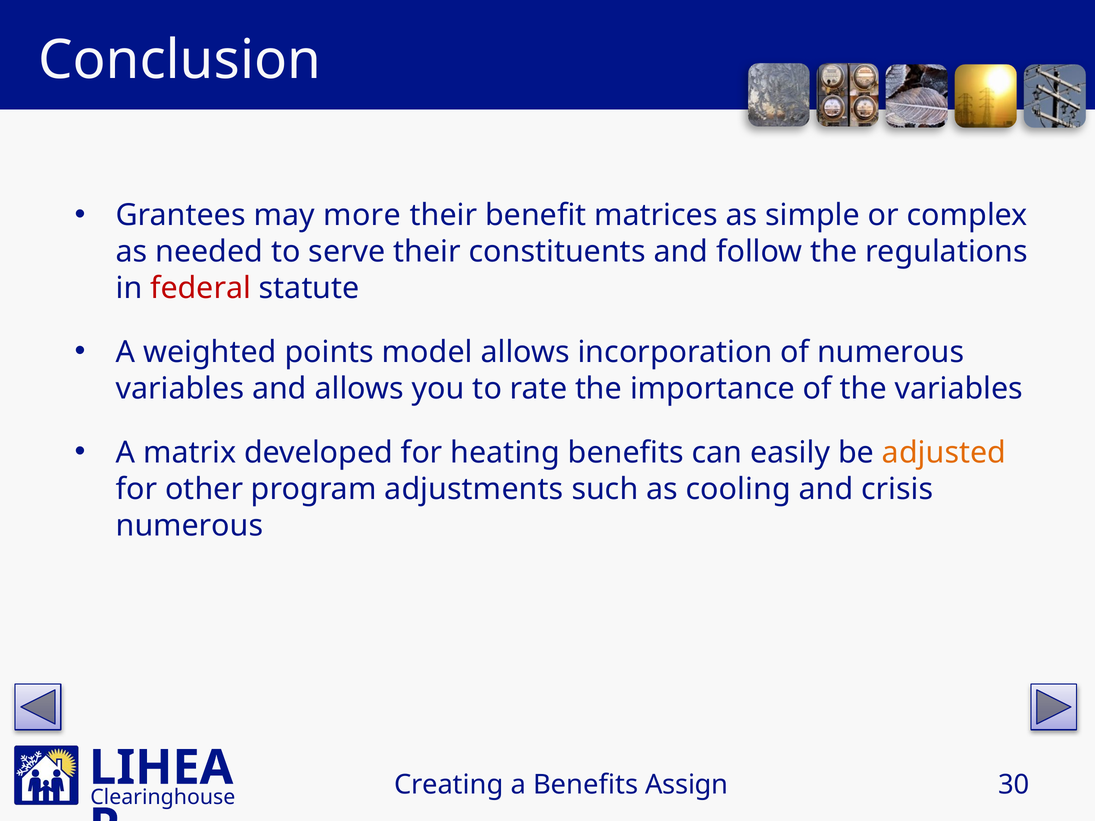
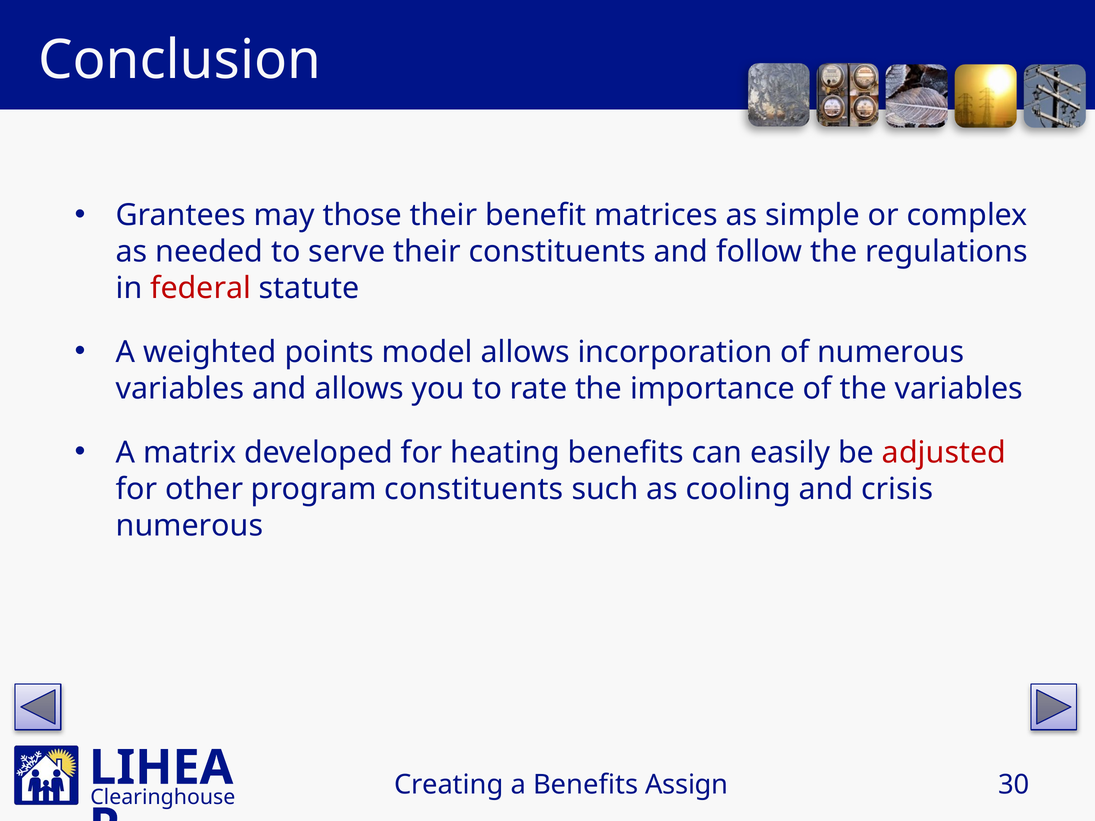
more: more -> those
adjusted colour: orange -> red
program adjustments: adjustments -> constituents
